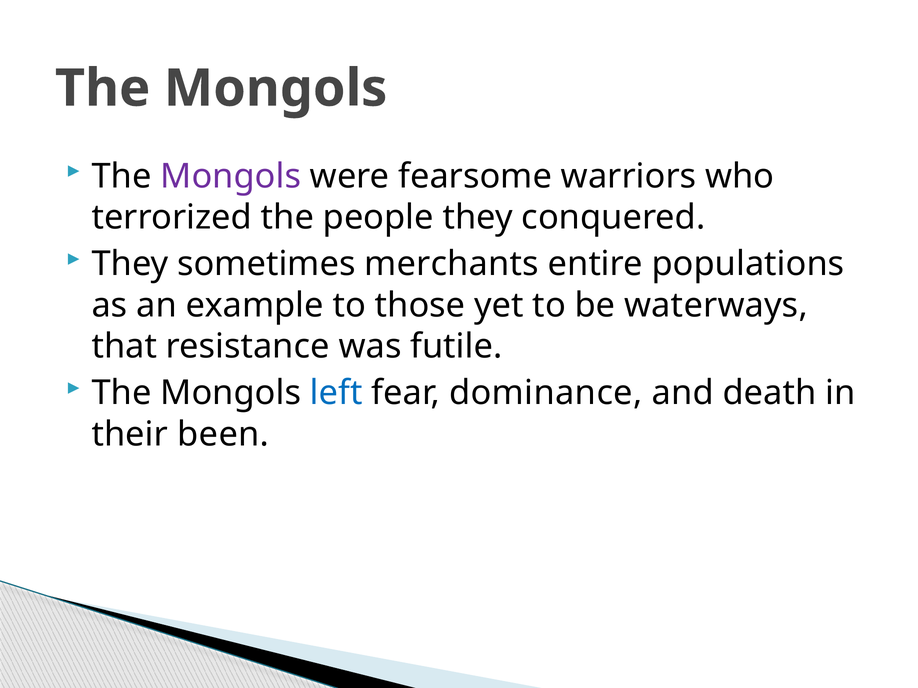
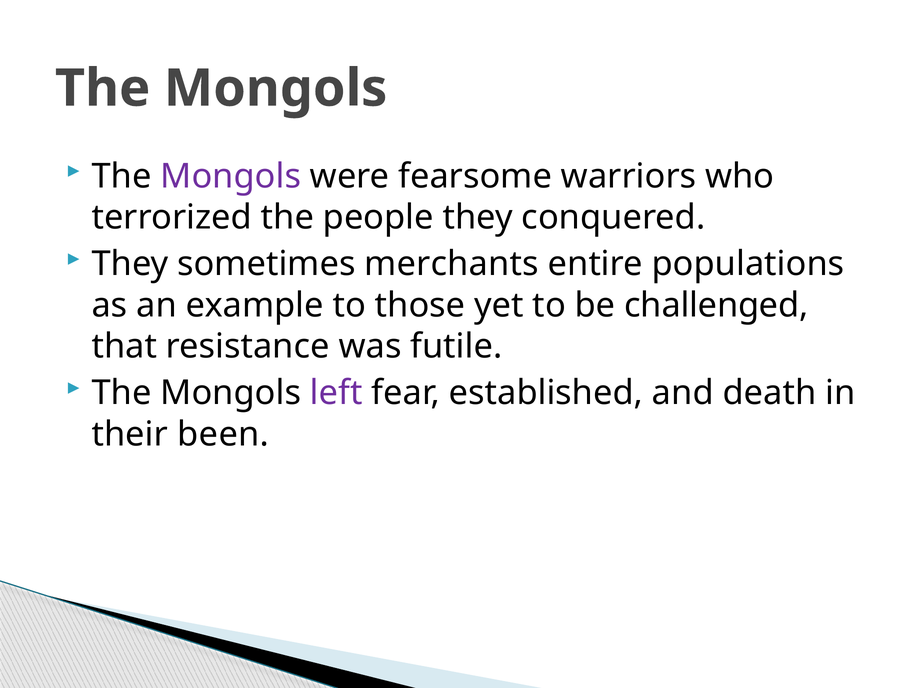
waterways: waterways -> challenged
left colour: blue -> purple
dominance: dominance -> established
